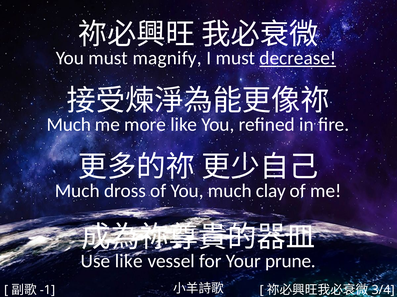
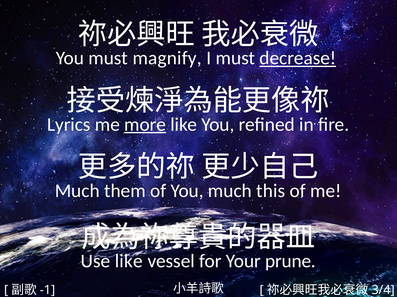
Much at (69, 125): Much -> Lyrics
more underline: none -> present
dross: dross -> them
clay: clay -> this
